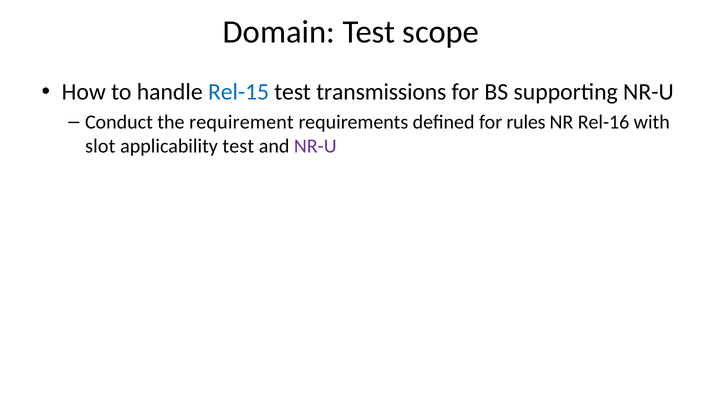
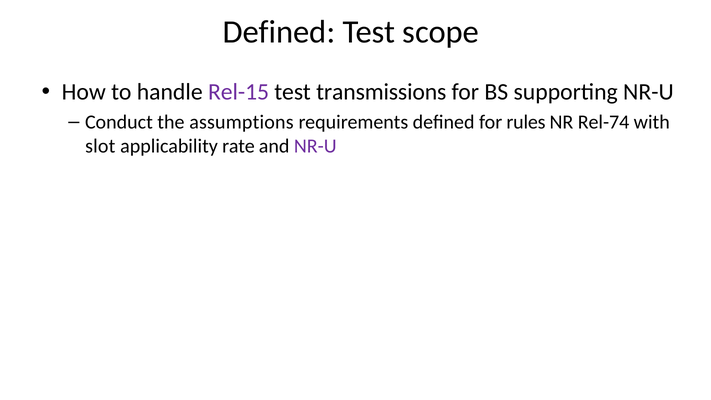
Domain at (279, 32): Domain -> Defined
Rel-15 colour: blue -> purple
requirement: requirement -> assumptions
Rel-16: Rel-16 -> Rel-74
applicability test: test -> rate
